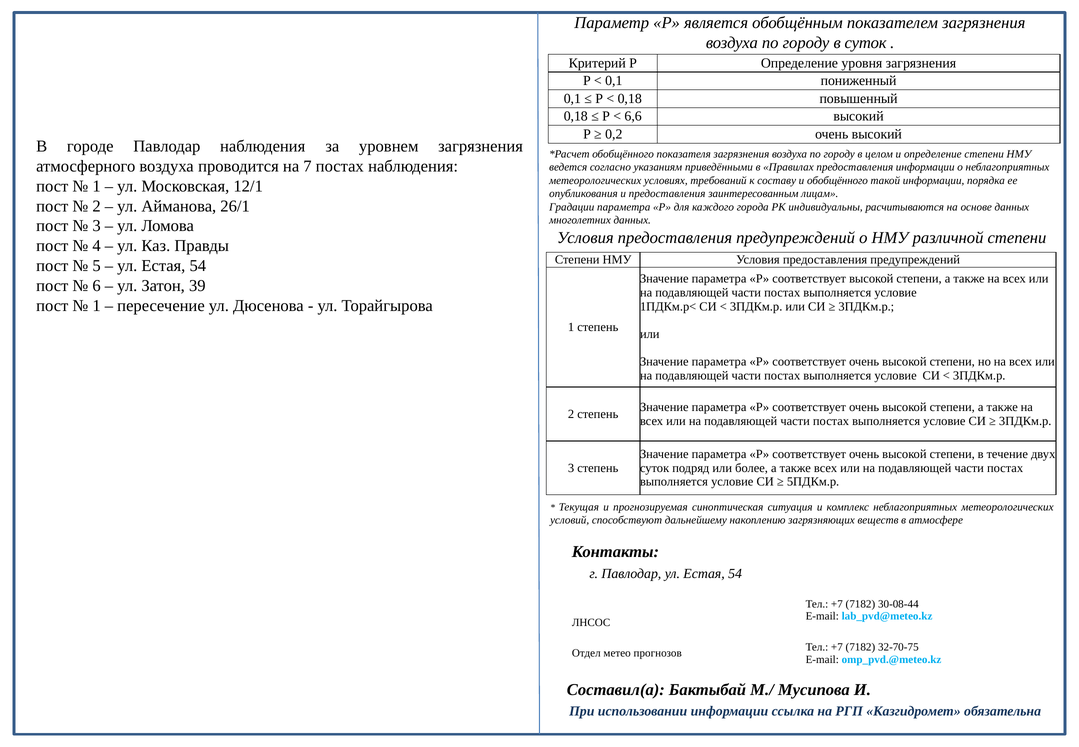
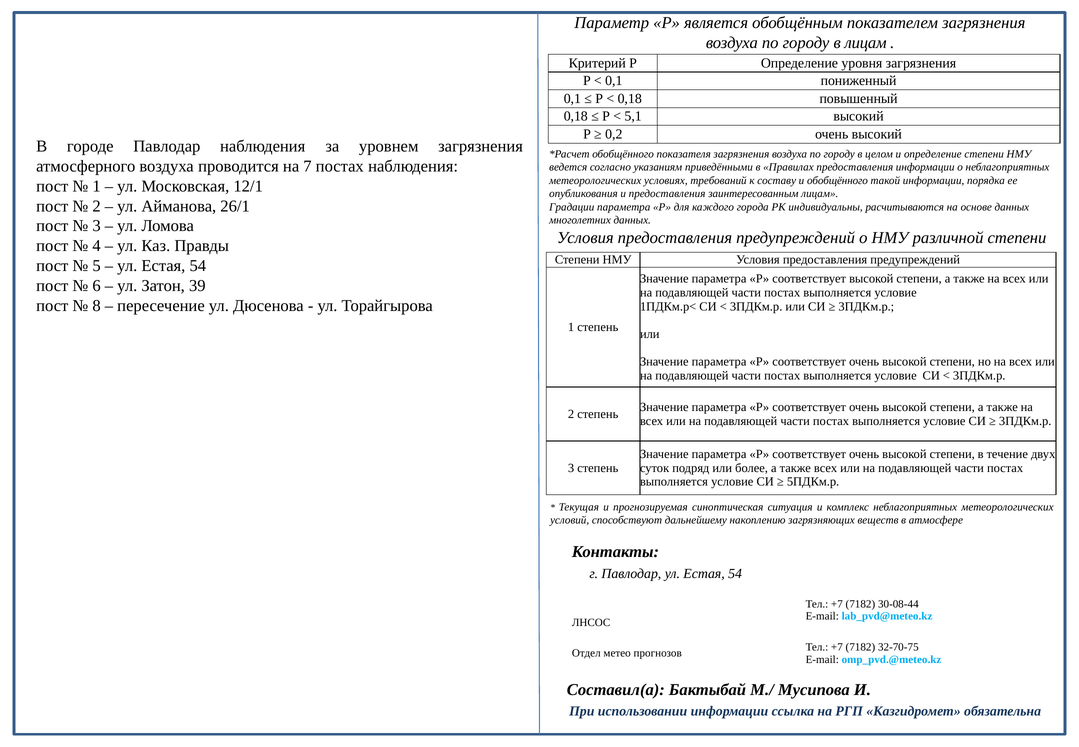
в суток: суток -> лицам
6,6: 6,6 -> 5,1
1 at (97, 306): 1 -> 8
